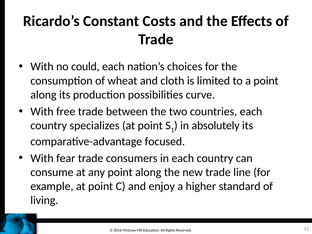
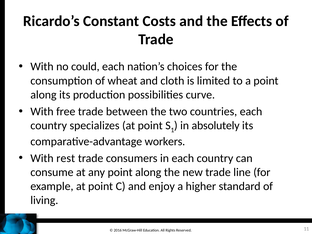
focused: focused -> workers
fear: fear -> rest
